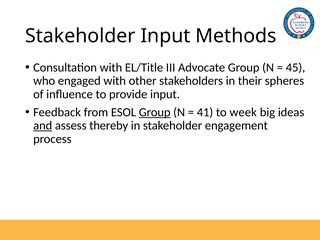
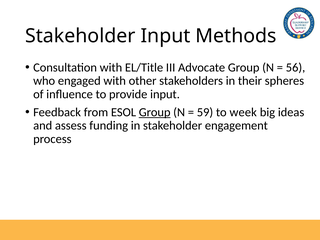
45: 45 -> 56
41: 41 -> 59
and underline: present -> none
thereby: thereby -> funding
